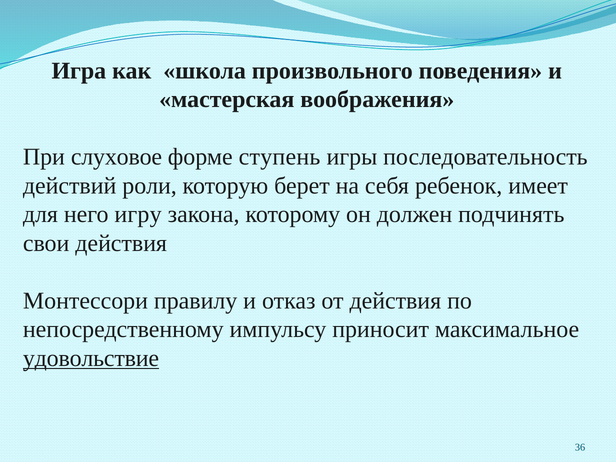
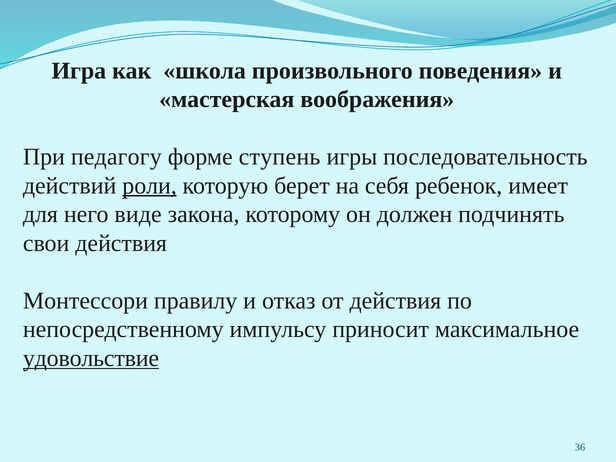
слуховое: слуховое -> педагогу
роли underline: none -> present
игру: игру -> виде
